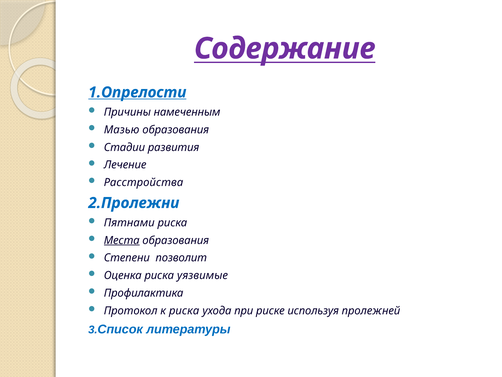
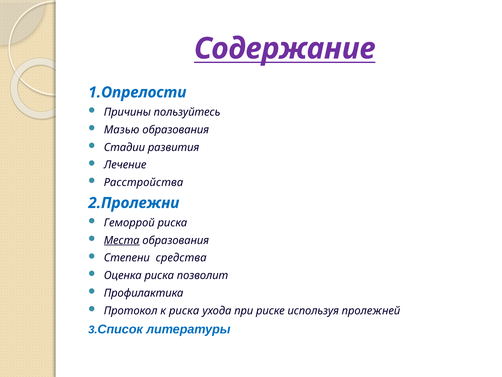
1.Опрелости underline: present -> none
намеченным: намеченным -> пользуйтесь
Пятнами: Пятнами -> Геморрой
позволит: позволит -> средства
уязвимые: уязвимые -> позволит
